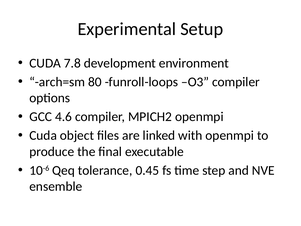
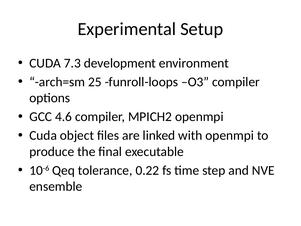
7.8: 7.8 -> 7.3
80: 80 -> 25
0.45: 0.45 -> 0.22
